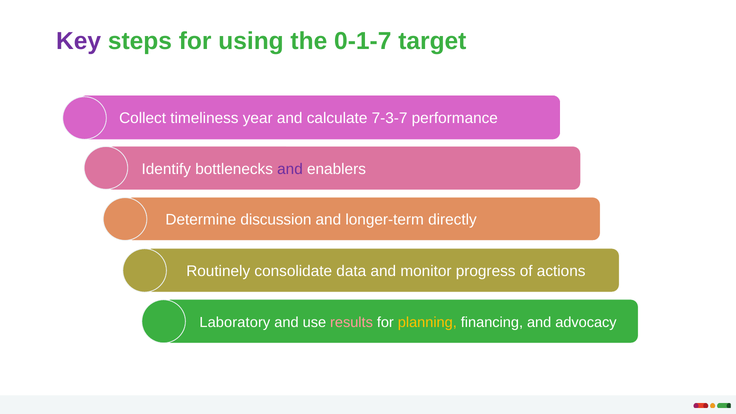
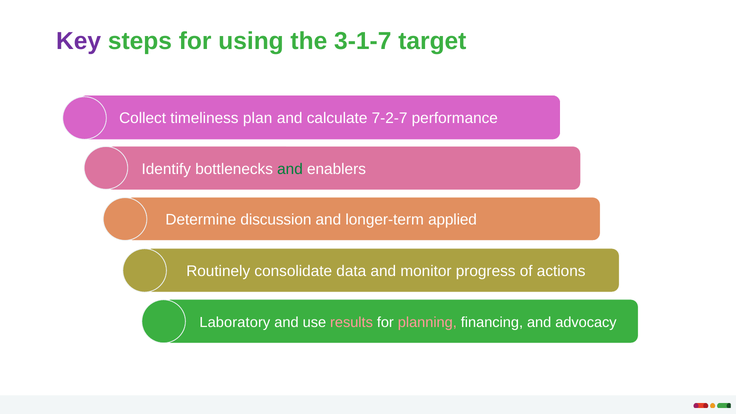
0-1-7: 0-1-7 -> 3-1-7
year: year -> plan
7-3-7: 7-3-7 -> 7-2-7
and at (290, 169) colour: purple -> green
directly: directly -> applied
planning colour: yellow -> pink
